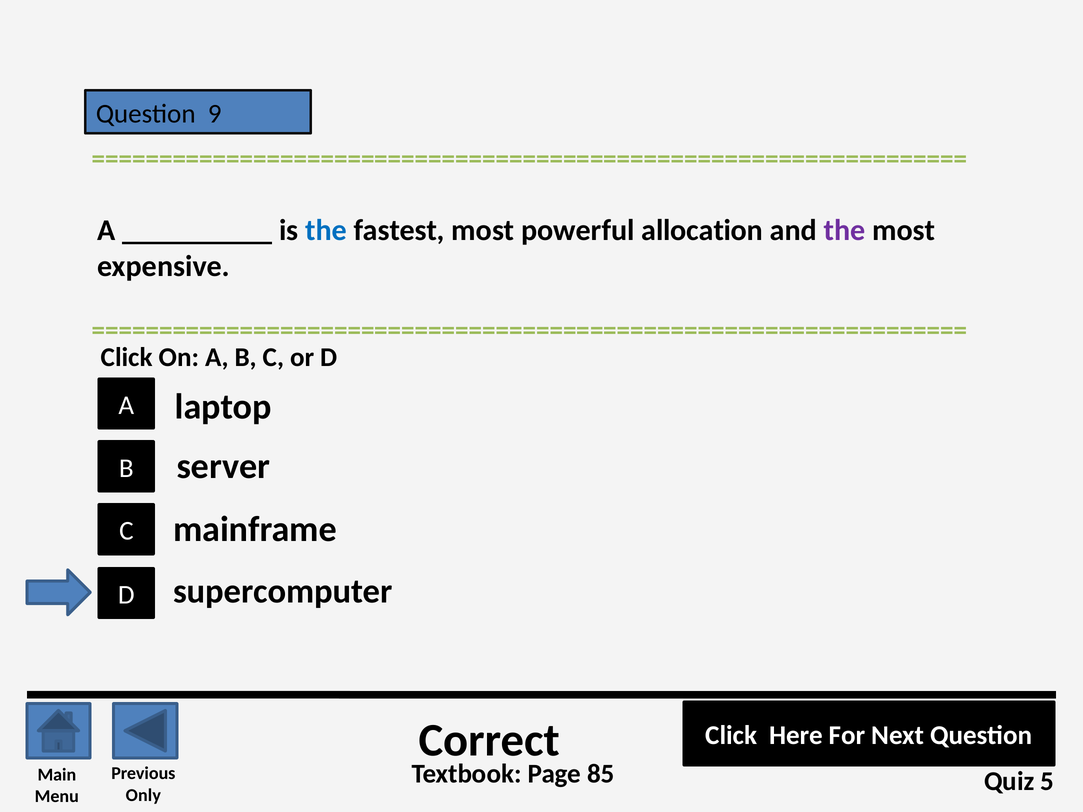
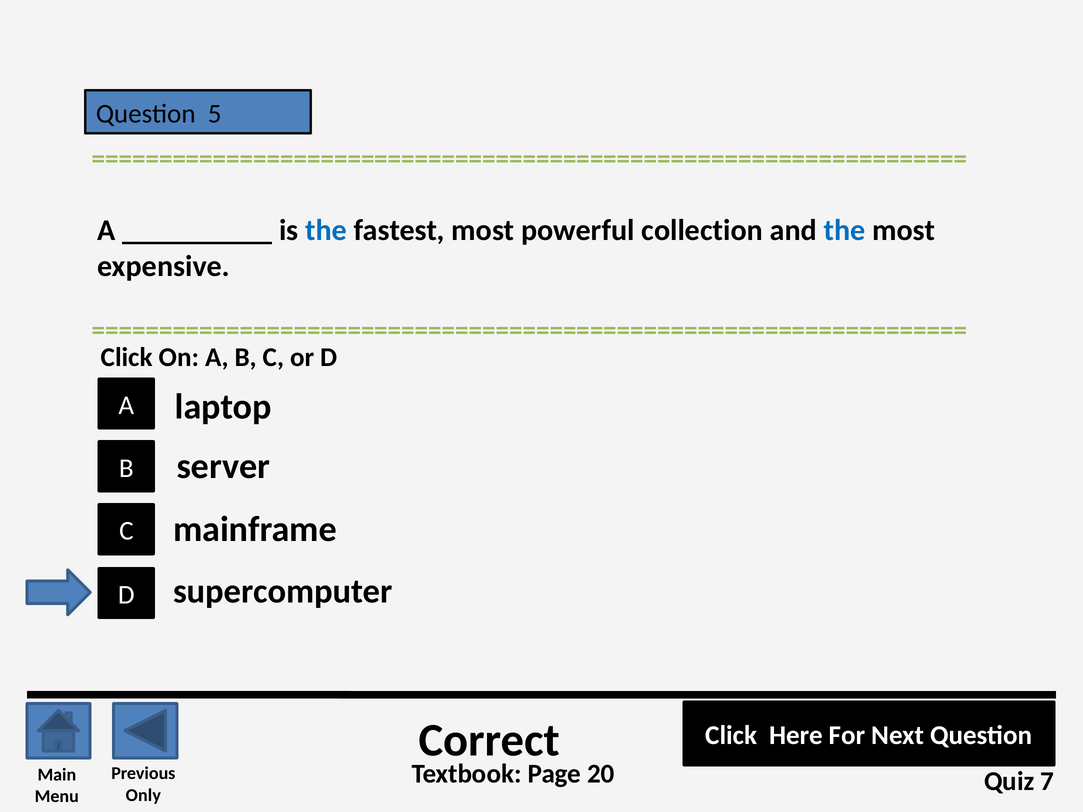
9: 9 -> 5
allocation: allocation -> collection
the at (845, 230) colour: purple -> blue
85: 85 -> 20
5: 5 -> 7
